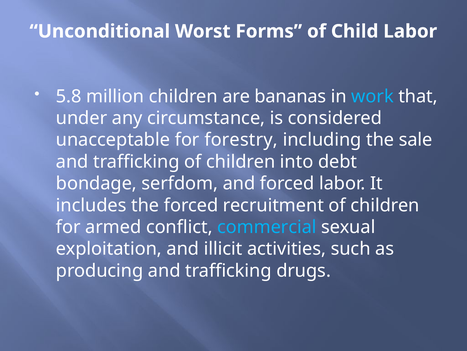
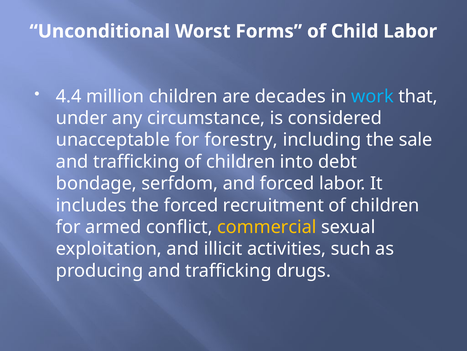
5.8: 5.8 -> 4.4
bananas: bananas -> decades
commercial colour: light blue -> yellow
